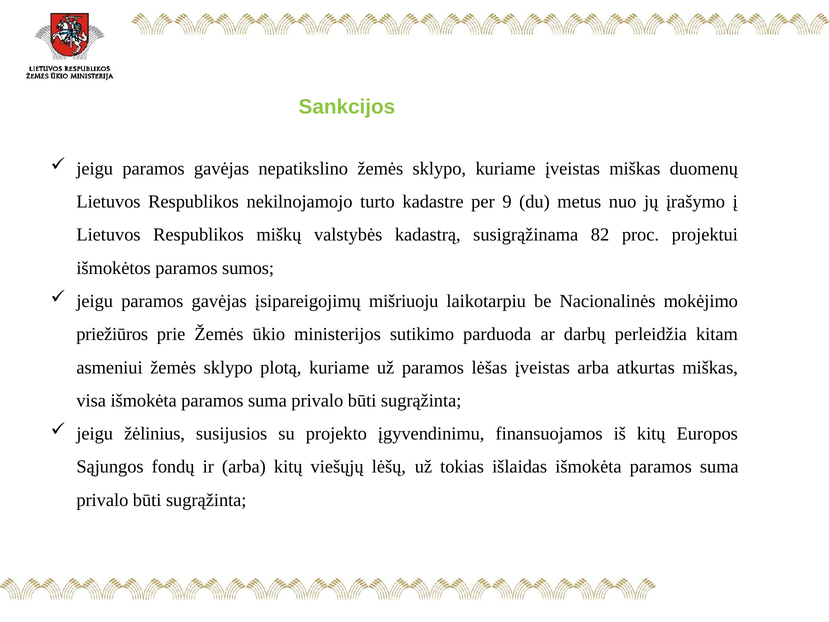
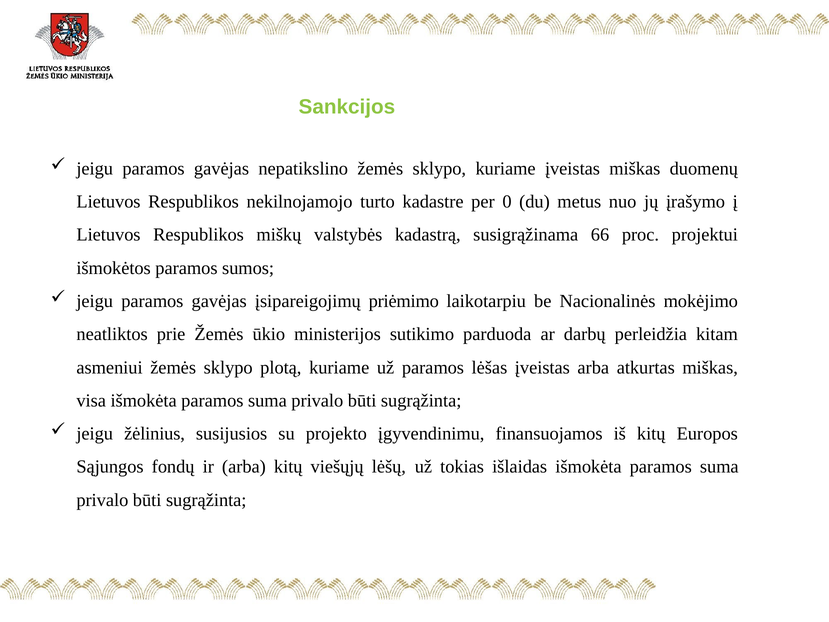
9: 9 -> 0
82: 82 -> 66
mišriuoju: mišriuoju -> priėmimo
priežiūros: priežiūros -> neatliktos
